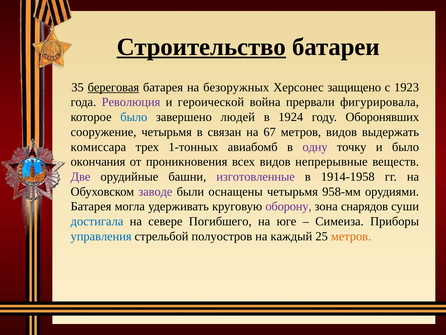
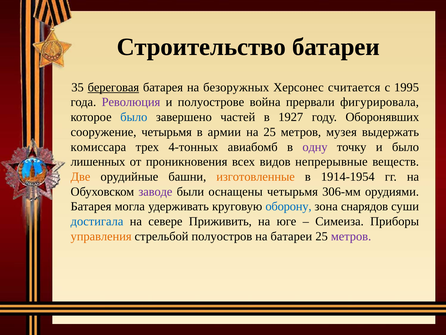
Строительство underline: present -> none
защищено: защищено -> считается
1923: 1923 -> 1995
героической: героической -> полуострове
людей: людей -> частей
1924: 1924 -> 1927
связан: связан -> армии
на 67: 67 -> 25
метров видов: видов -> музея
1-тонных: 1-тонных -> 4-тонных
окончания: окончания -> лишенных
Две colour: purple -> orange
изготовленные colour: purple -> orange
1914-1958: 1914-1958 -> 1914-1954
958-мм: 958-мм -> 306-мм
оборону colour: purple -> blue
Погибшего: Погибшего -> Приживить
управления colour: blue -> orange
на каждый: каждый -> батареи
метров at (351, 236) colour: orange -> purple
